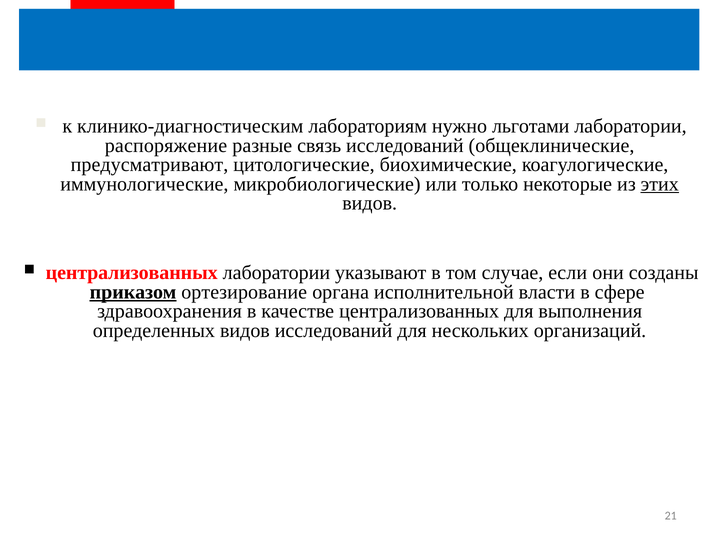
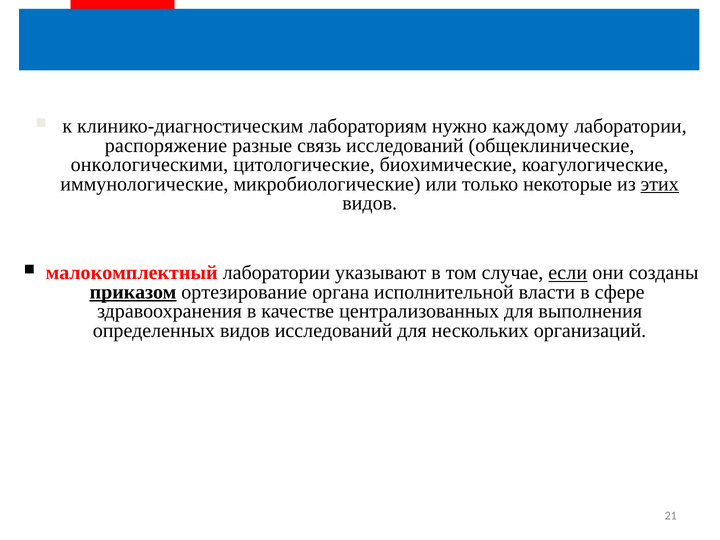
льготами: льготами -> каждому
предусматривают: предусматривают -> онкологическими
централизованных at (132, 273): централизованных -> малокомплектный
если underline: none -> present
